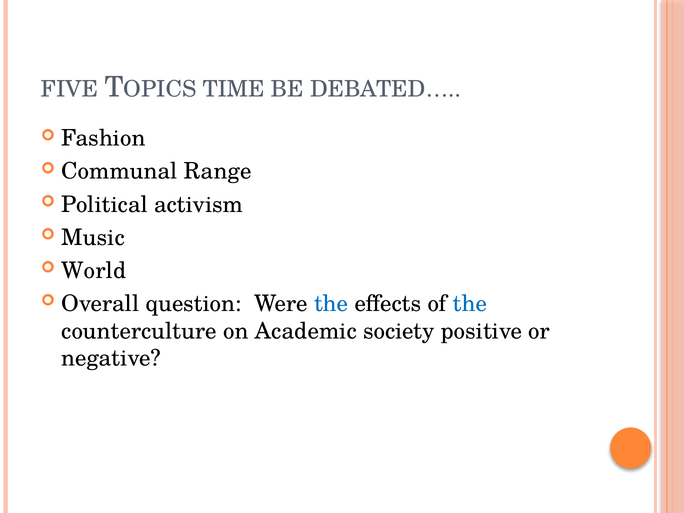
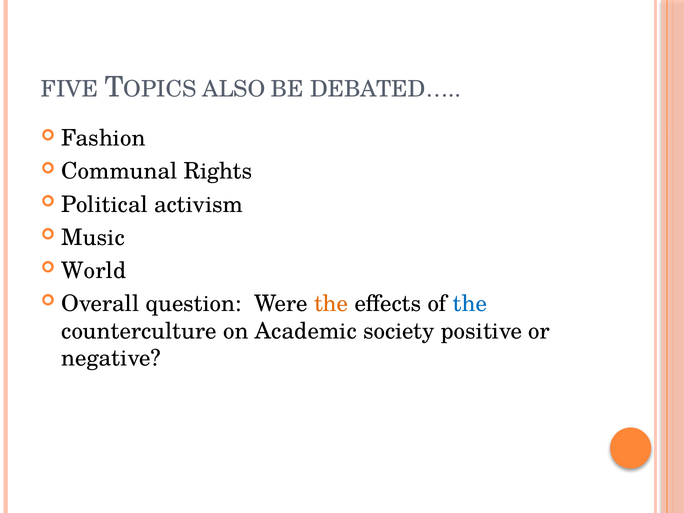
TIME: TIME -> ALSO
Range: Range -> Rights
the at (331, 304) colour: blue -> orange
